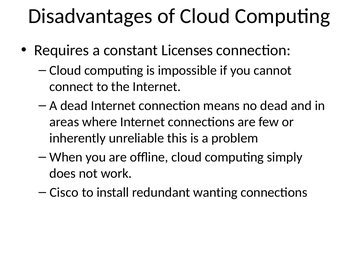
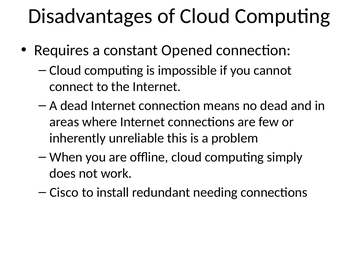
Licenses: Licenses -> Opened
wanting: wanting -> needing
